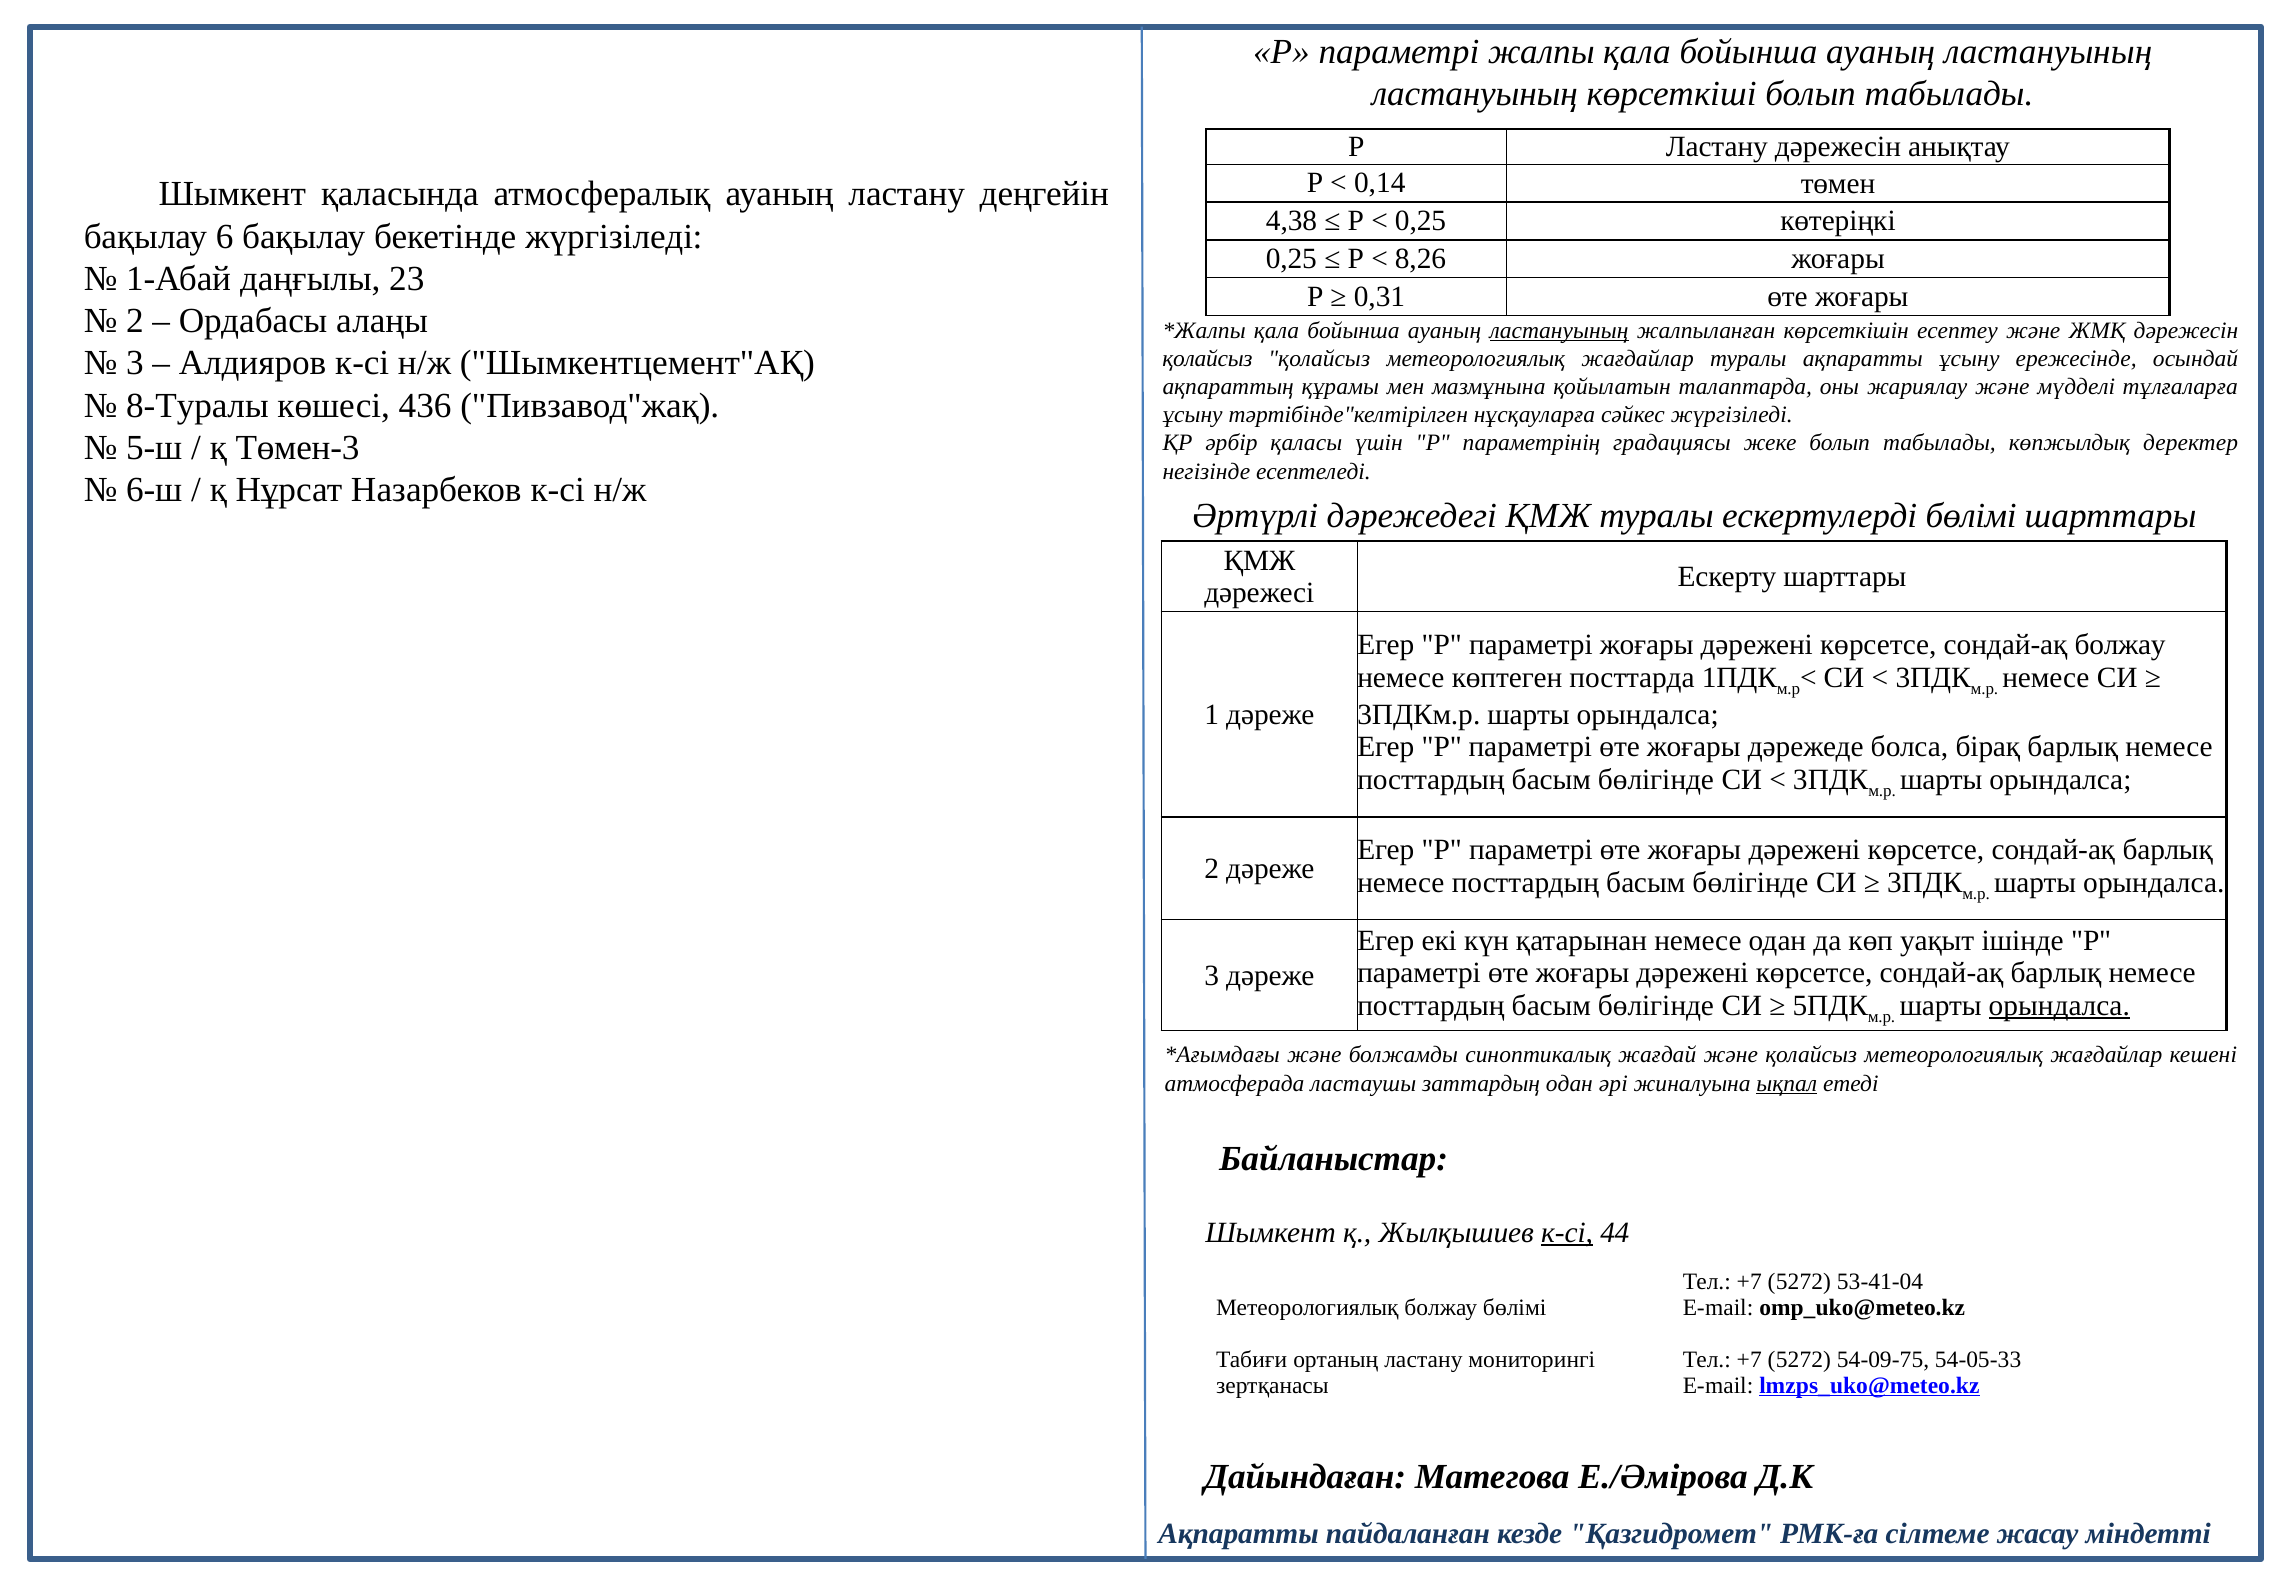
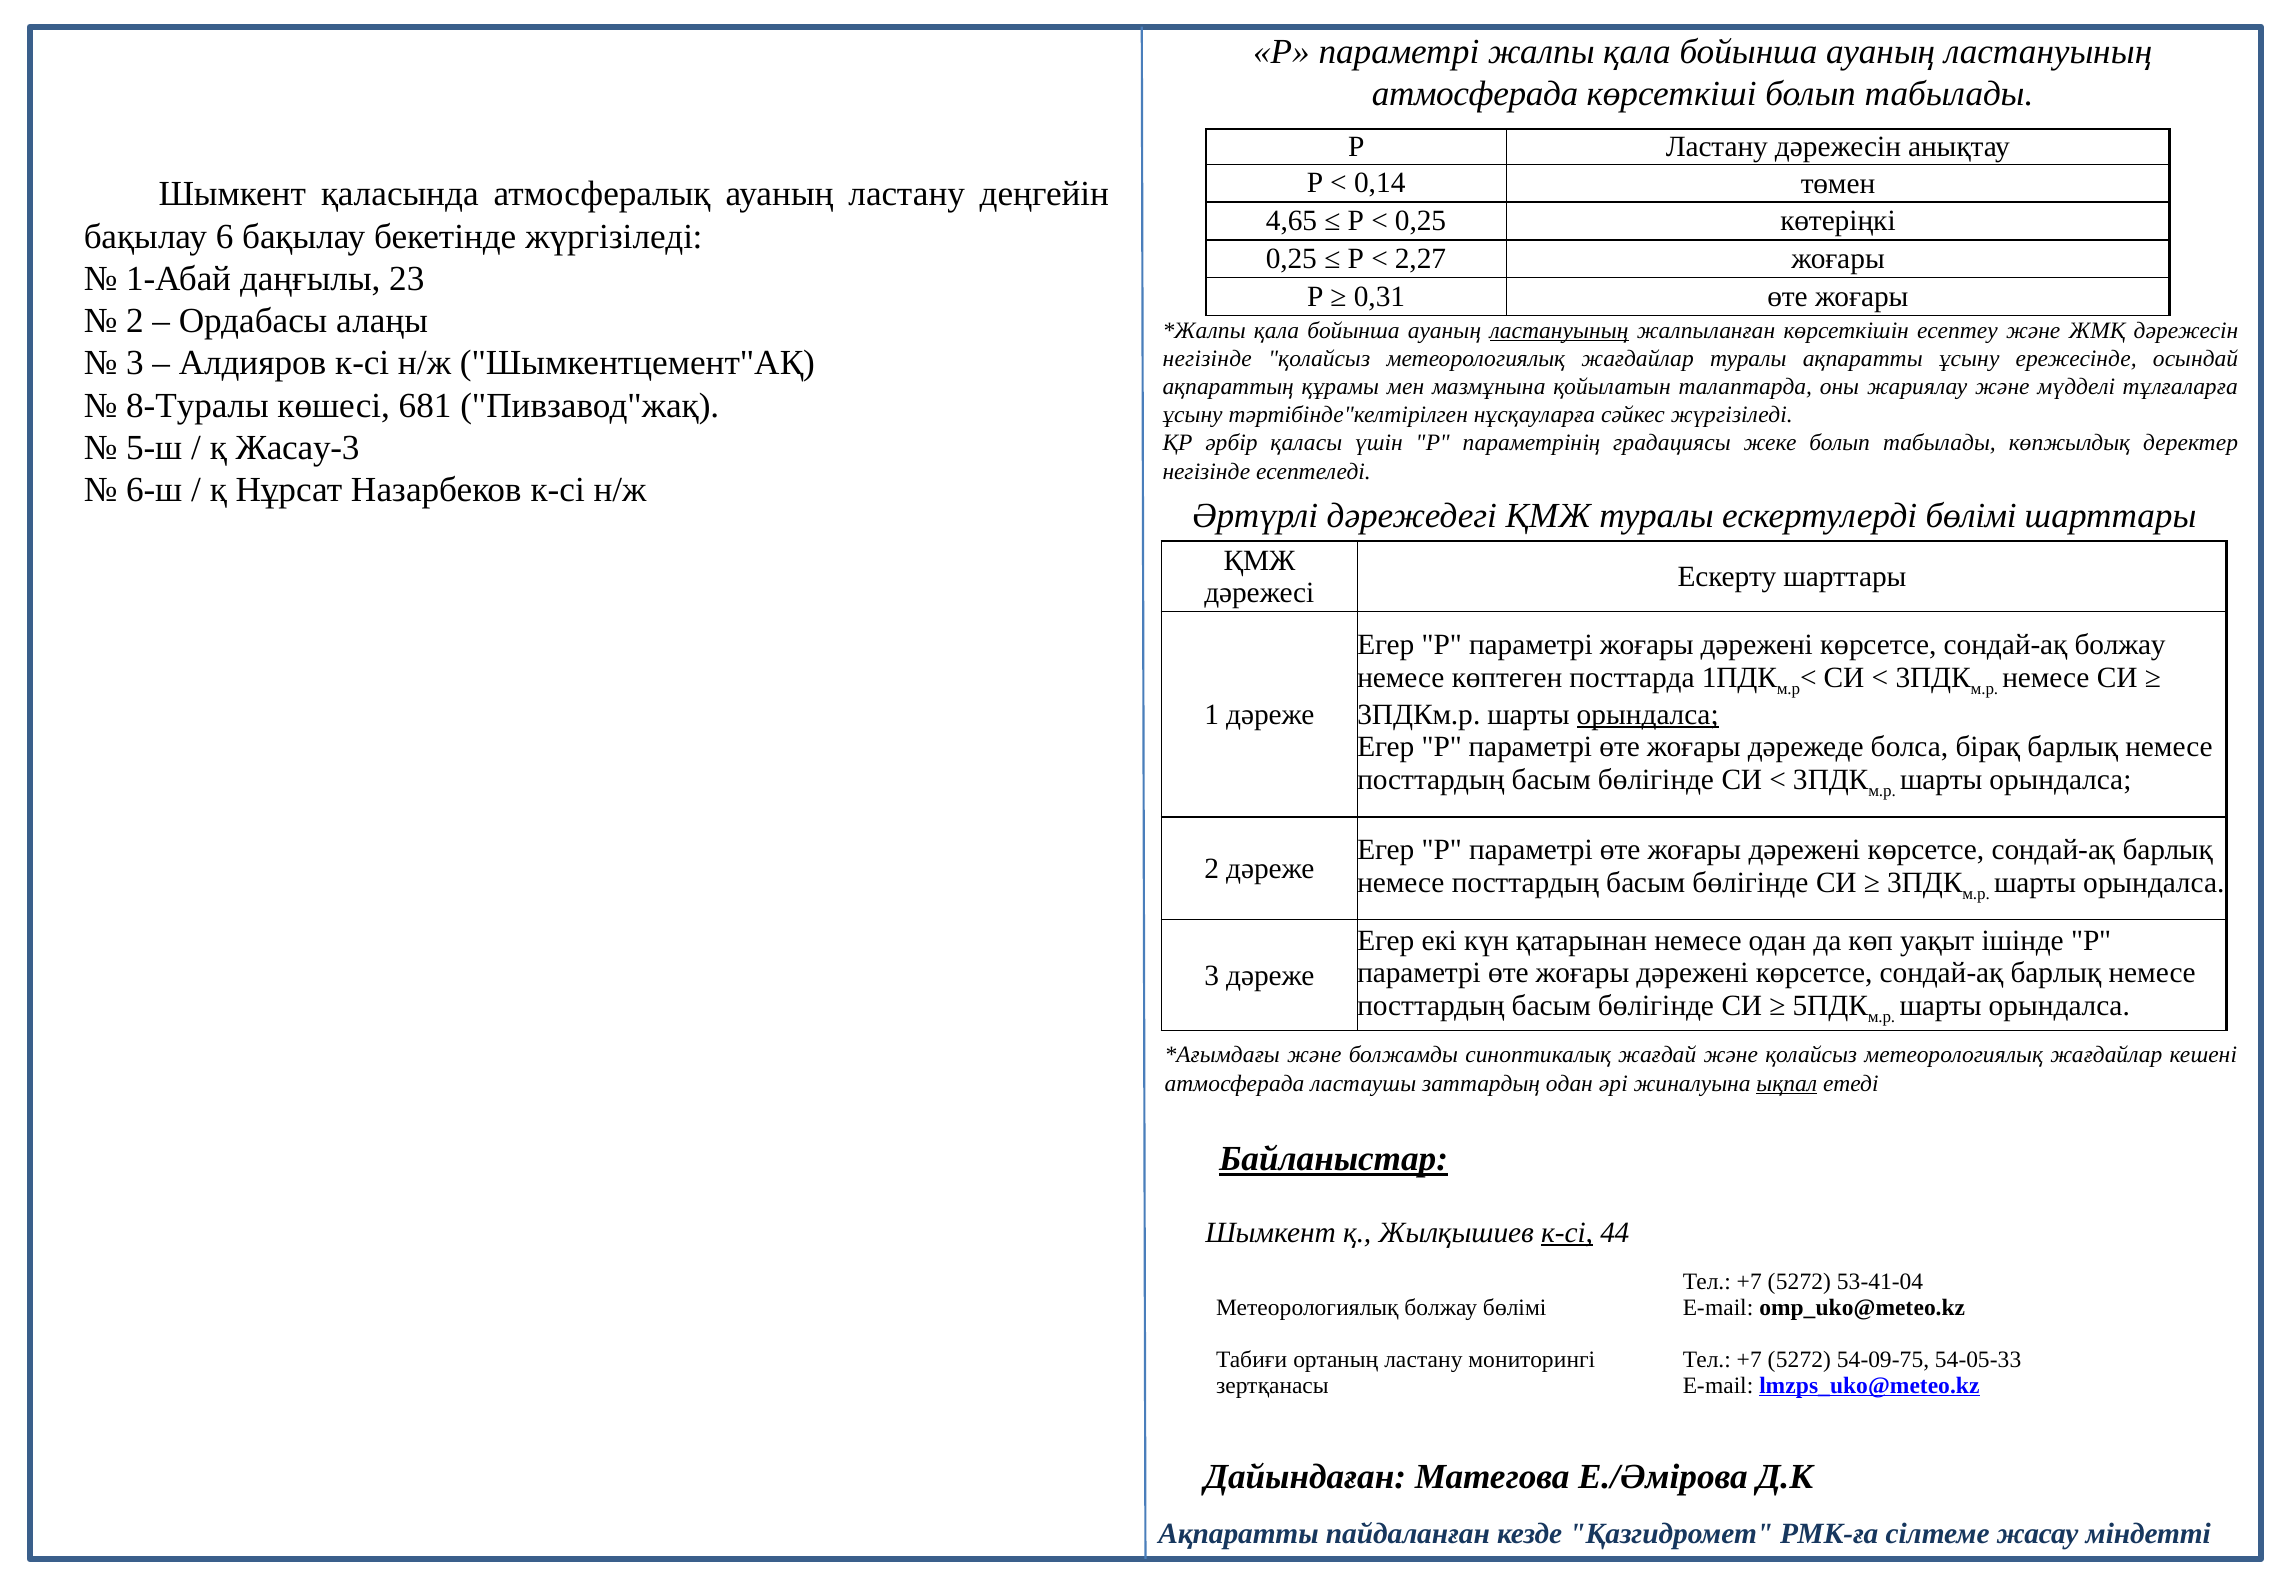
ластануының at (1475, 94): ластануының -> атмосферада
4,38: 4,38 -> 4,65
8,26: 8,26 -> 2,27
қолайсыз at (1207, 359): қолайсыз -> негізінде
436: 436 -> 681
Төмен-3: Төмен-3 -> Жасау-3
орындалса at (1648, 715) underline: none -> present
орындалса at (2059, 1005) underline: present -> none
Байланыстар underline: none -> present
